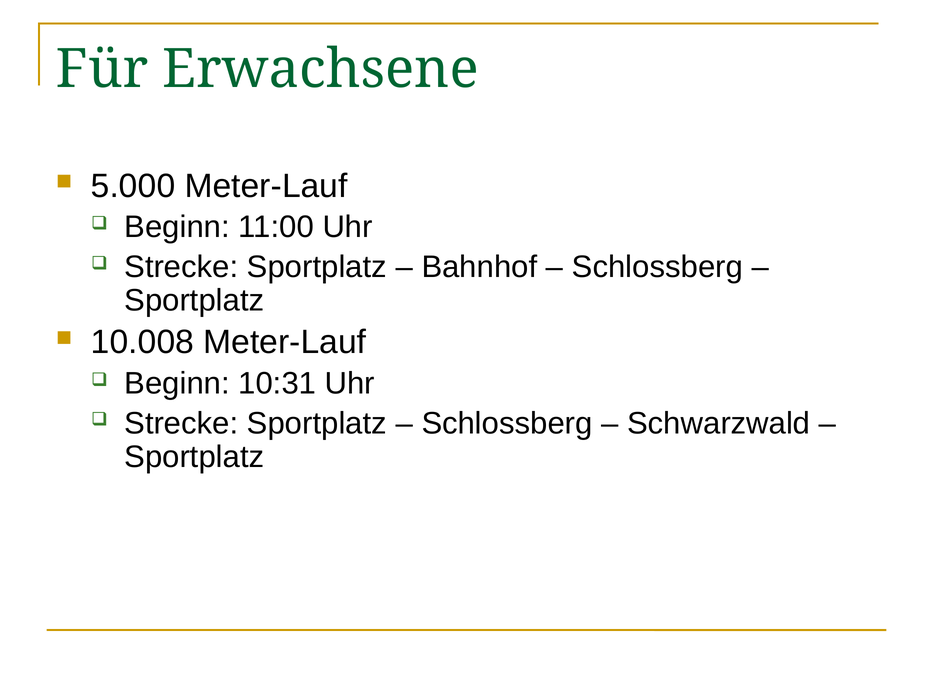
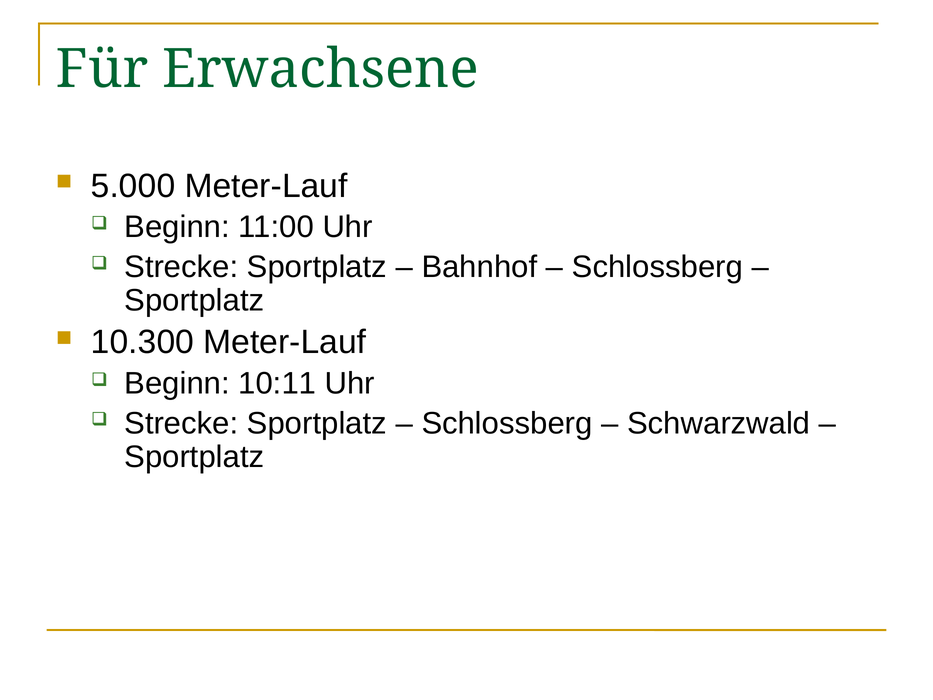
10.008: 10.008 -> 10.300
10:31: 10:31 -> 10:11
